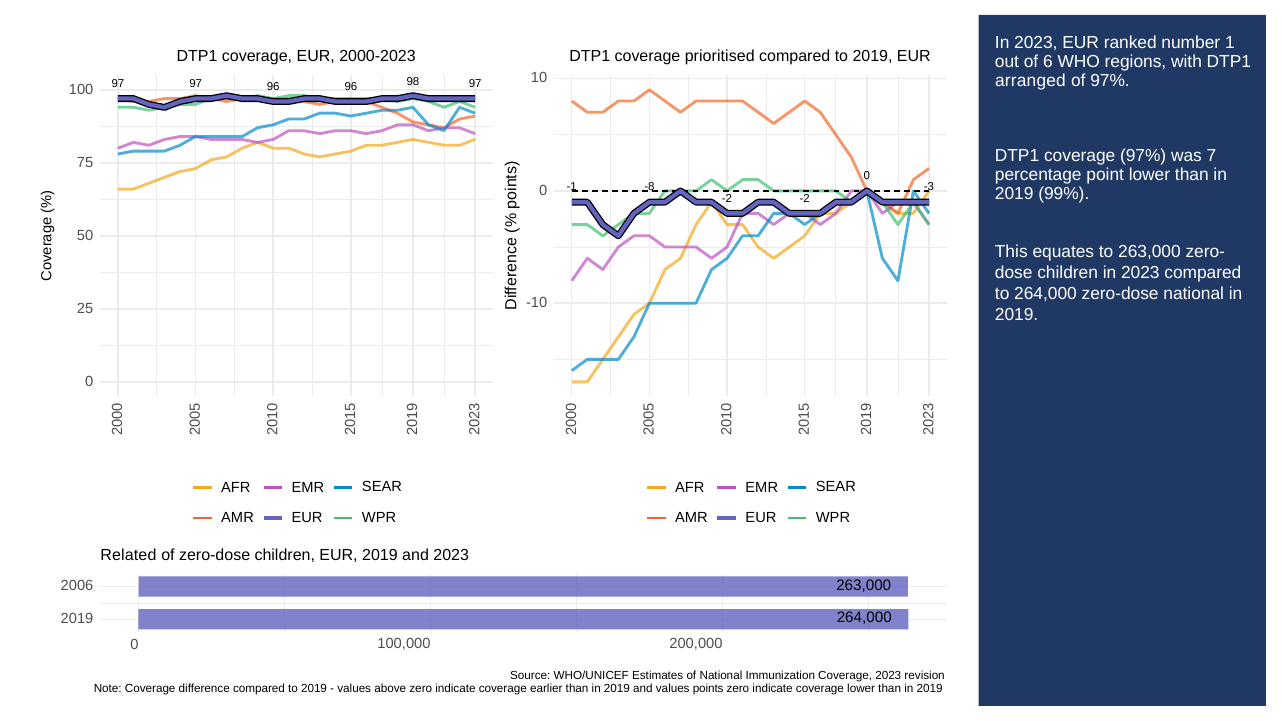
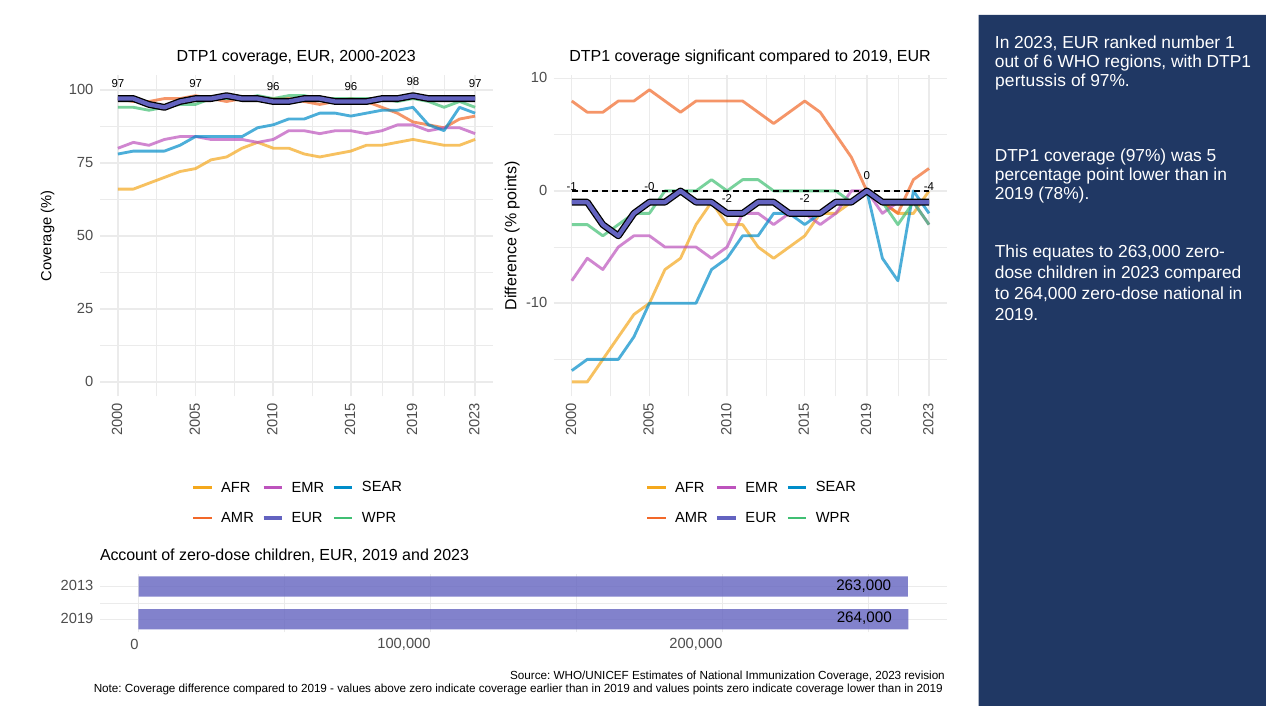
prioritised: prioritised -> significant
arranged: arranged -> pertussis
was 7: 7 -> 5
-8: -8 -> -0
-3: -3 -> -4
99%: 99% -> 78%
Related: Related -> Account
2006: 2006 -> 2013
